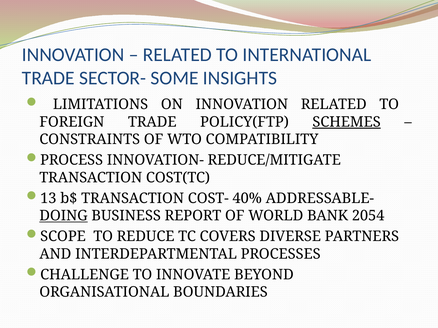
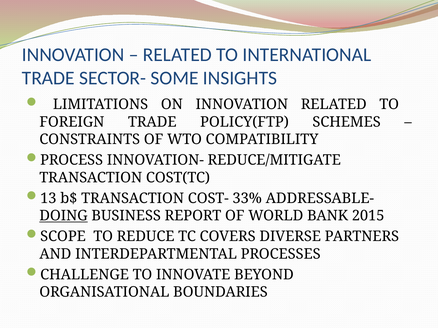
SCHEMES underline: present -> none
40%: 40% -> 33%
2054: 2054 -> 2015
